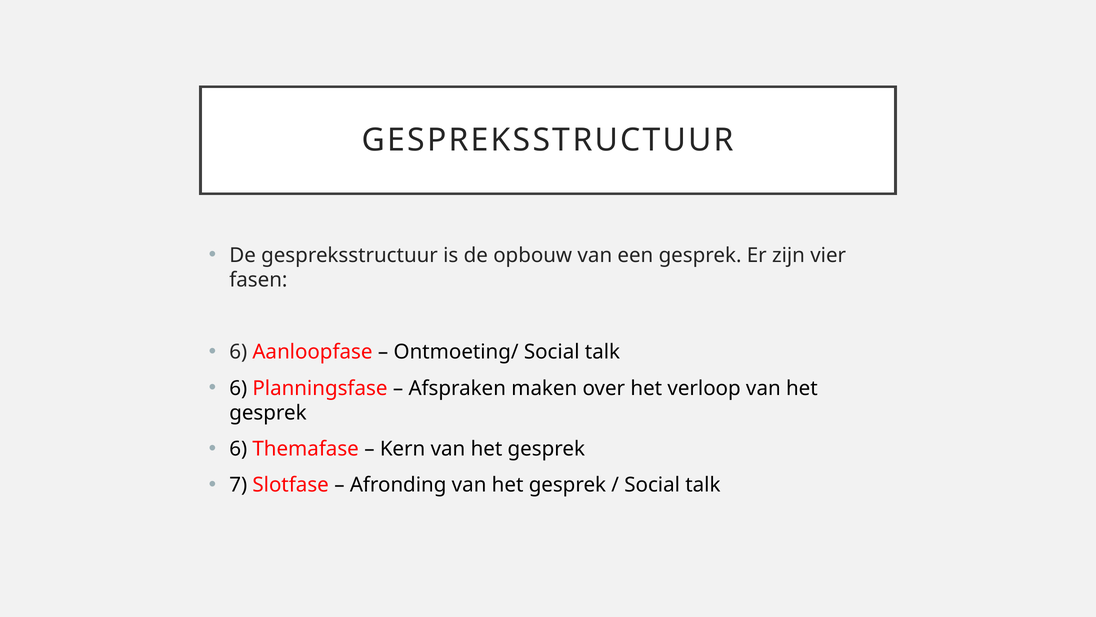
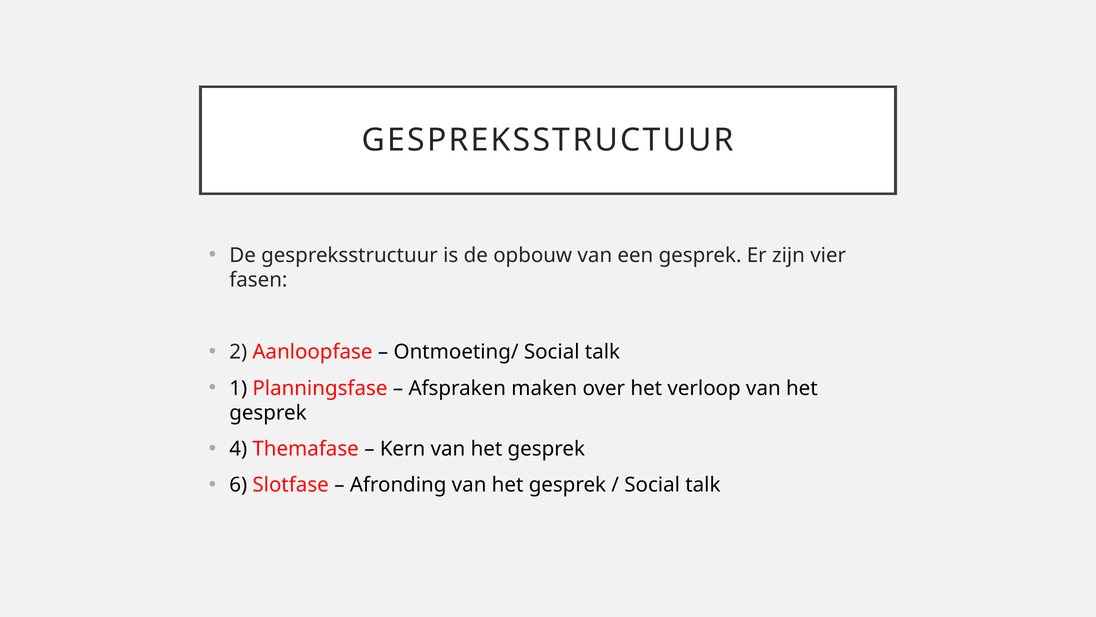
6 at (238, 352): 6 -> 2
6 at (238, 388): 6 -> 1
6 at (238, 449): 6 -> 4
7: 7 -> 6
